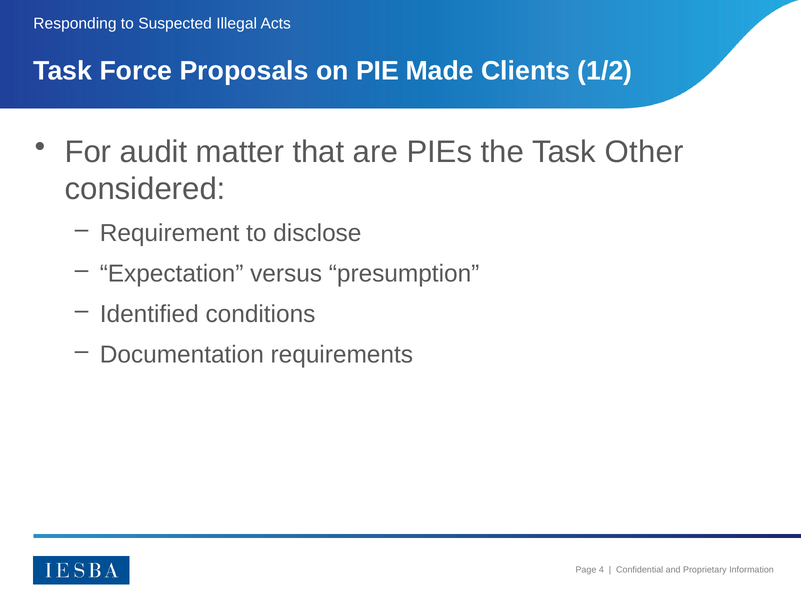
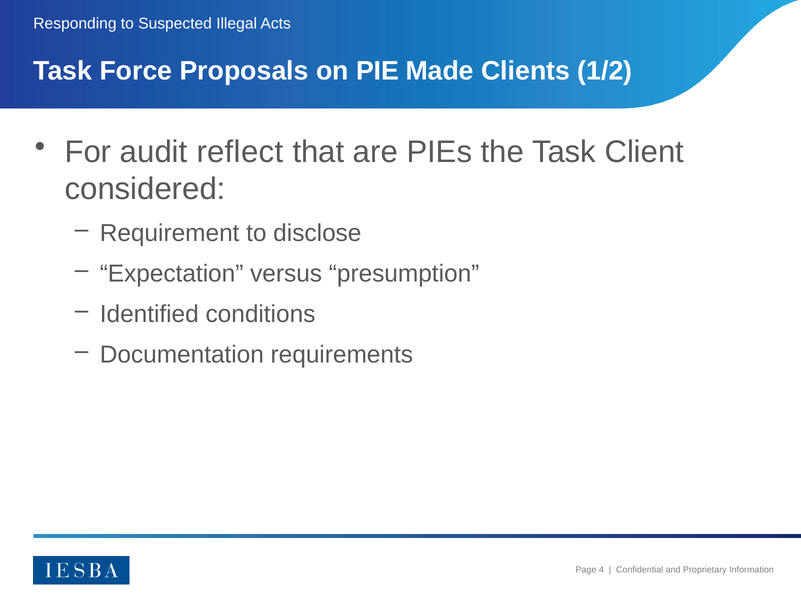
matter: matter -> reflect
Other: Other -> Client
